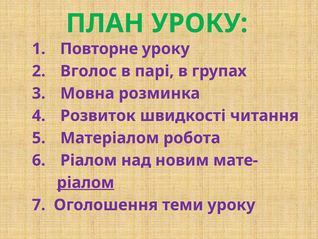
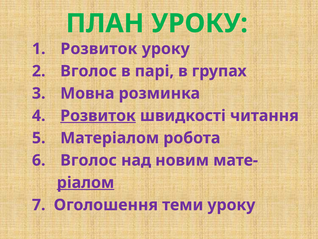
Повторне at (99, 49): Повторне -> Розвиток
Розвиток at (98, 115) underline: none -> present
Ріалом at (89, 160): Ріалом -> Вголос
